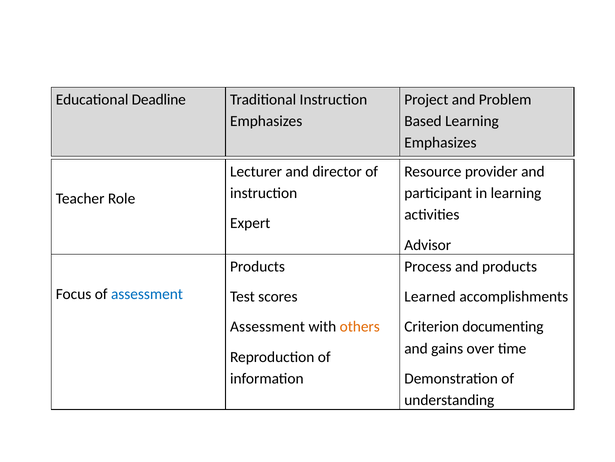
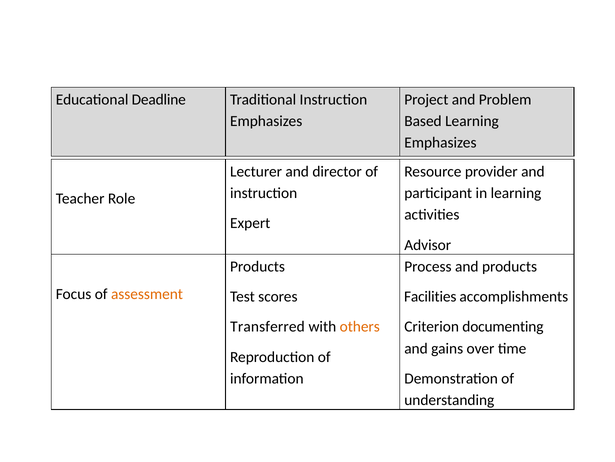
assessment at (147, 293) colour: blue -> orange
Learned: Learned -> Facilities
Assessment at (268, 326): Assessment -> Transferred
